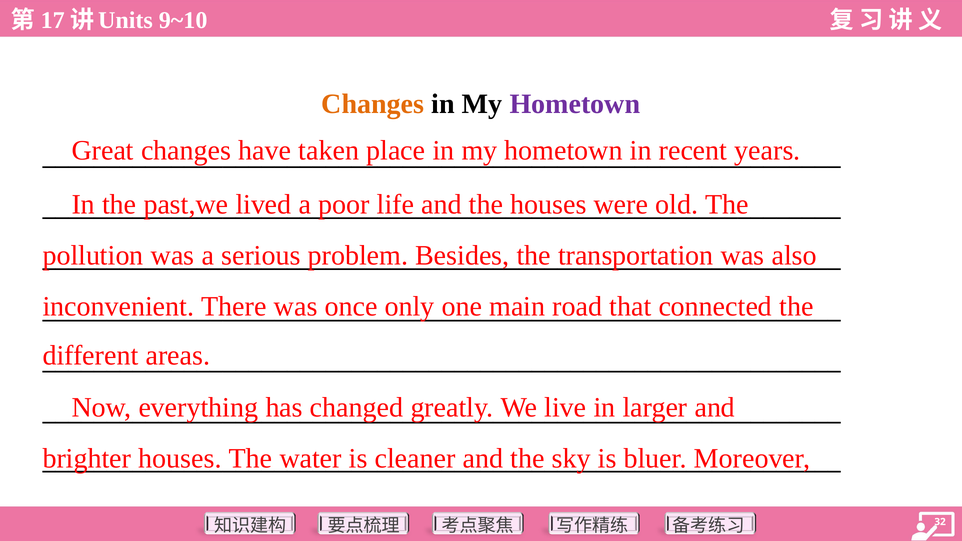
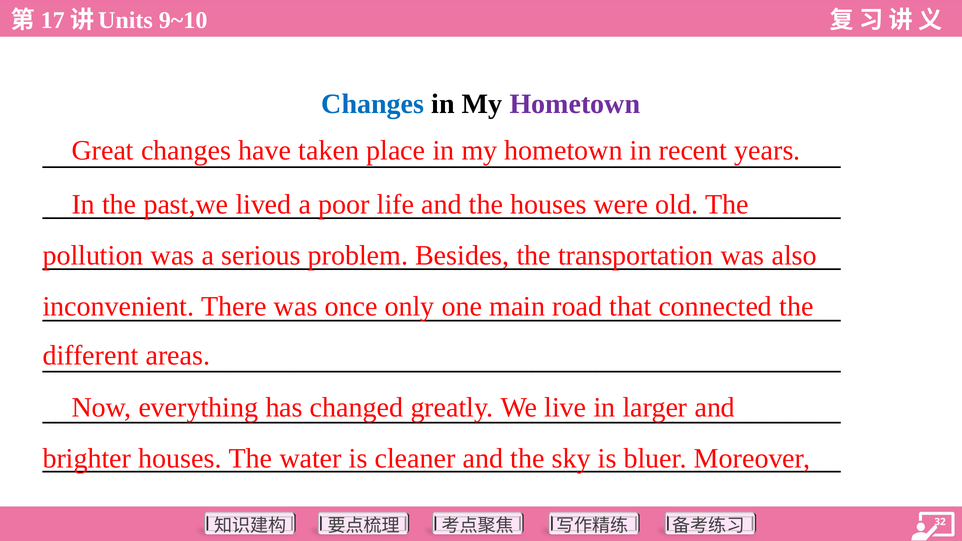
Changes at (373, 104) colour: orange -> blue
